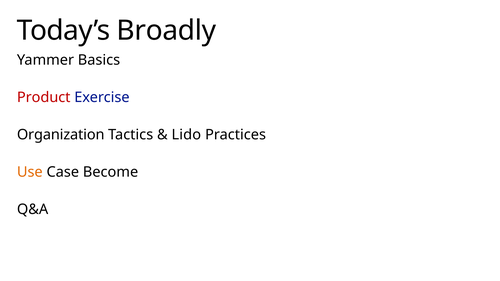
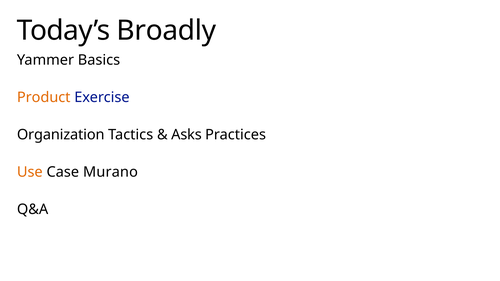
Product colour: red -> orange
Lido: Lido -> Asks
Become: Become -> Murano
